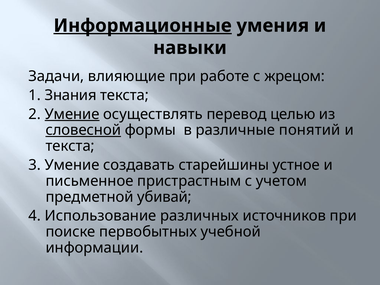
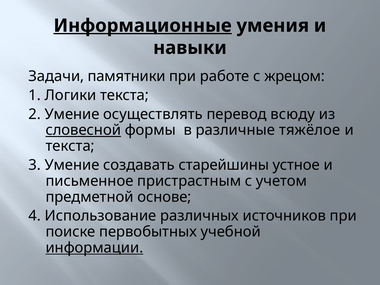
влияющие: влияющие -> памятники
Знания: Знания -> Логики
Умение at (72, 114) underline: present -> none
целью: целью -> всюду
понятий: понятий -> тяжёлое
убивай: убивай -> основе
информации underline: none -> present
